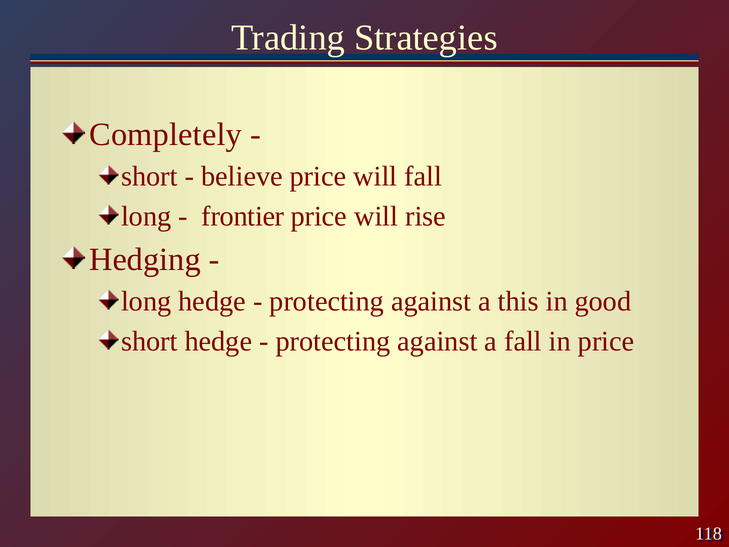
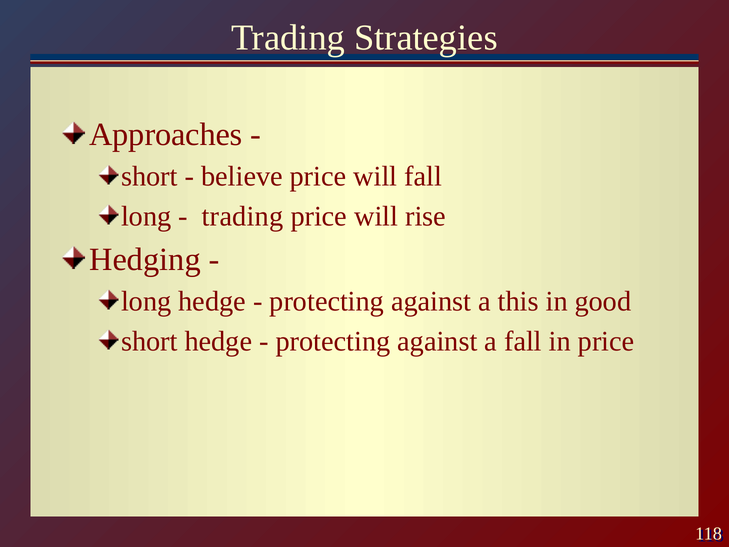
Completely: Completely -> Approaches
frontier at (243, 216): frontier -> trading
